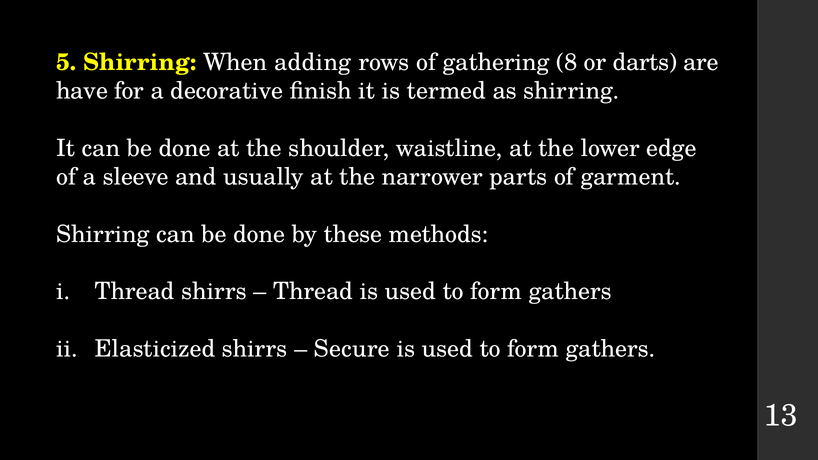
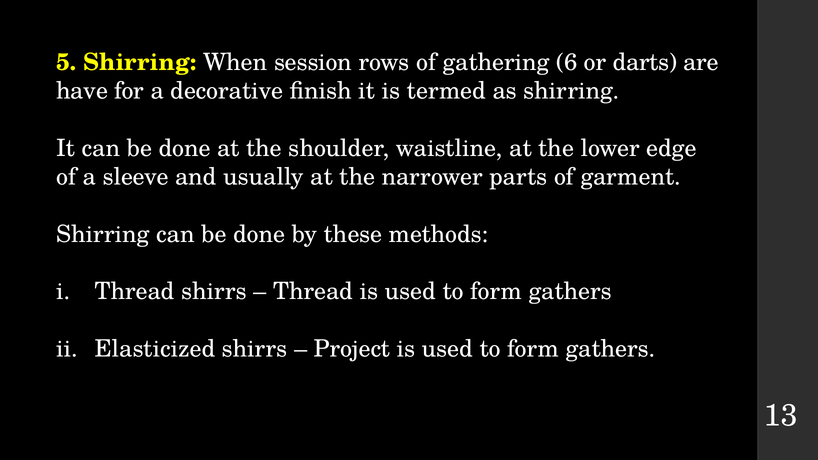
adding: adding -> session
8: 8 -> 6
Secure: Secure -> Project
